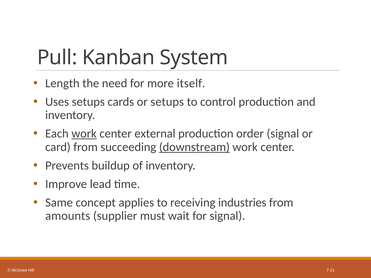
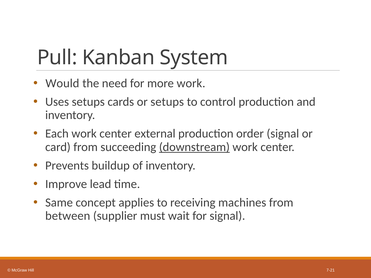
Length: Length -> Would
more itself: itself -> work
work at (84, 134) underline: present -> none
industries: industries -> machines
amounts: amounts -> between
